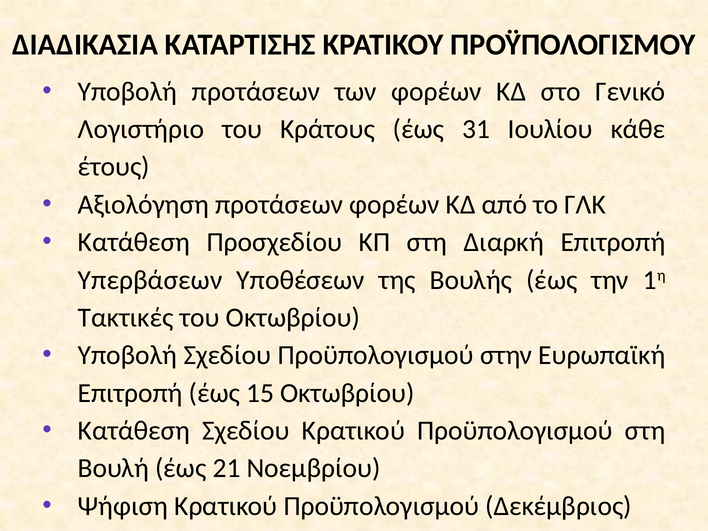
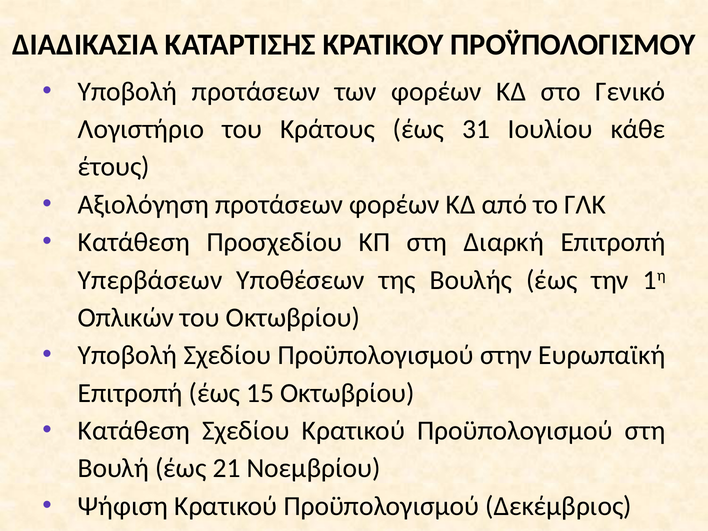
Τακτικές: Τακτικές -> Οπλικών
